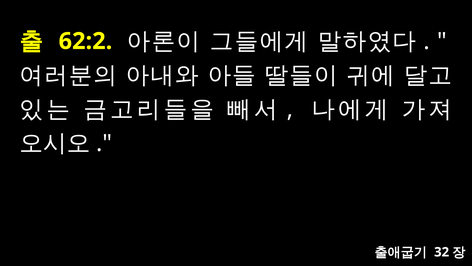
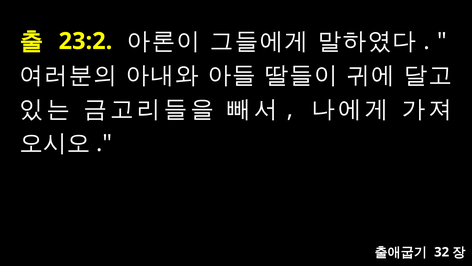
62:2: 62:2 -> 23:2
